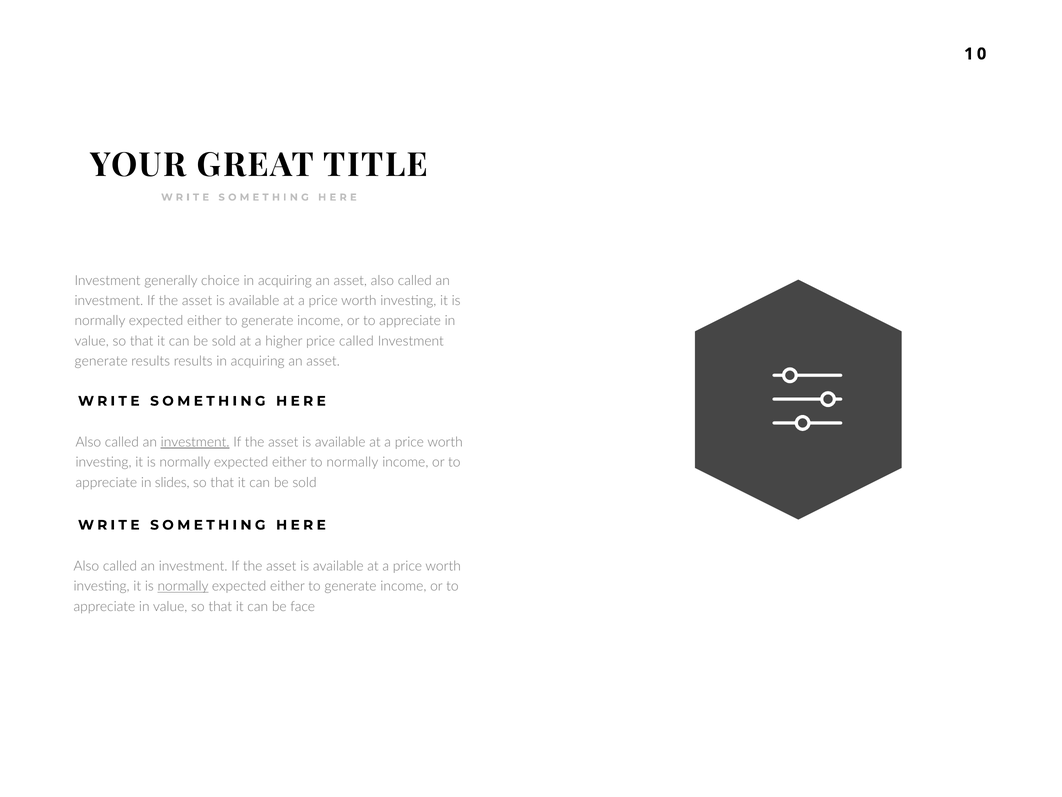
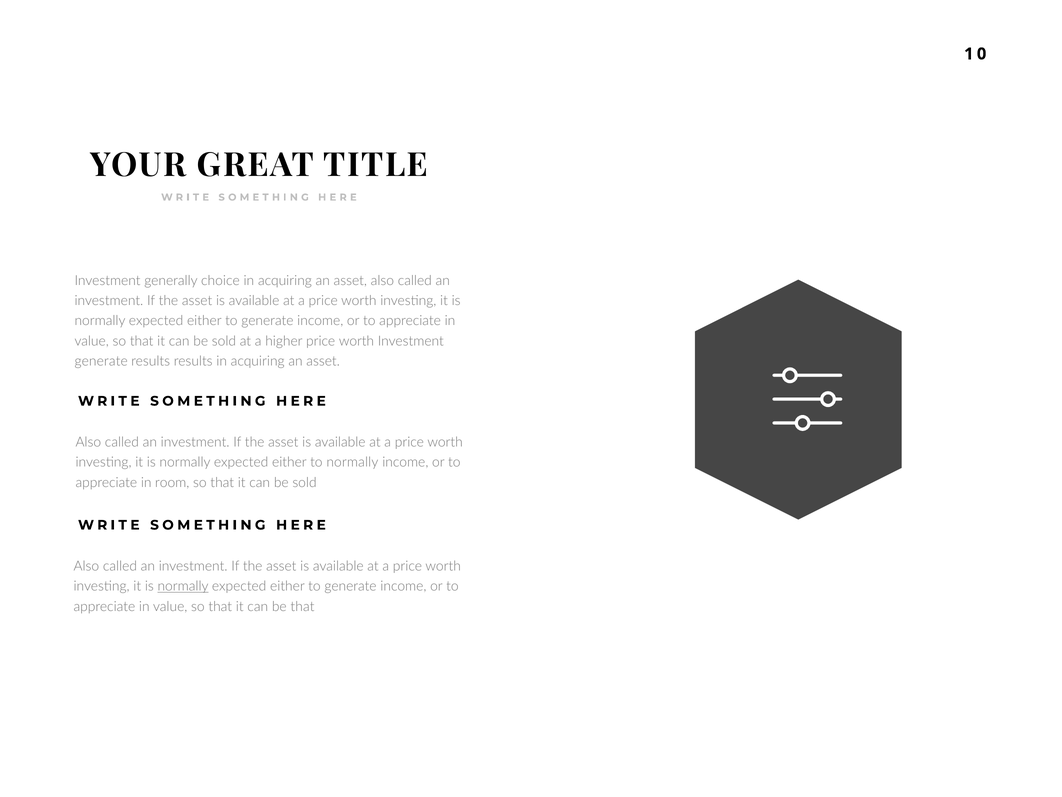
higher price called: called -> worth
investment at (195, 442) underline: present -> none
slides: slides -> room
be face: face -> that
